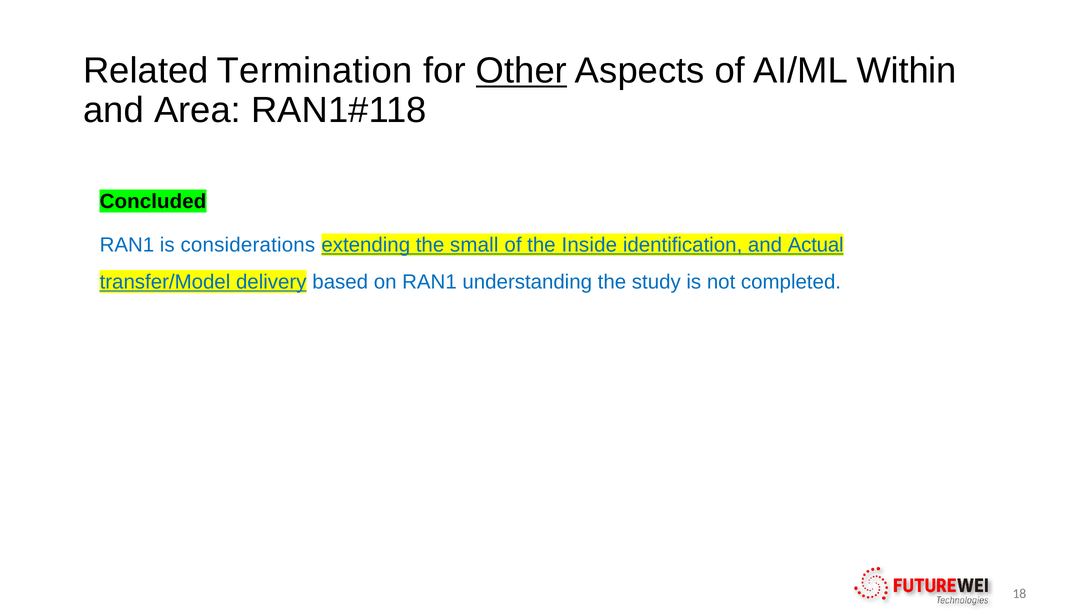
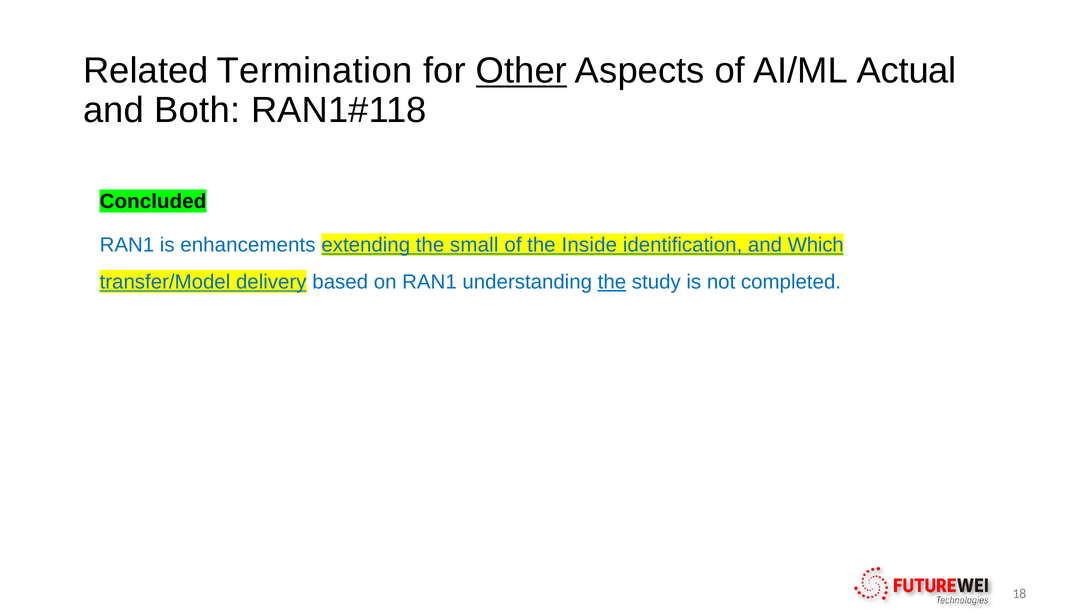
Within: Within -> Actual
Area: Area -> Both
considerations: considerations -> enhancements
Actual: Actual -> Which
the at (612, 282) underline: none -> present
